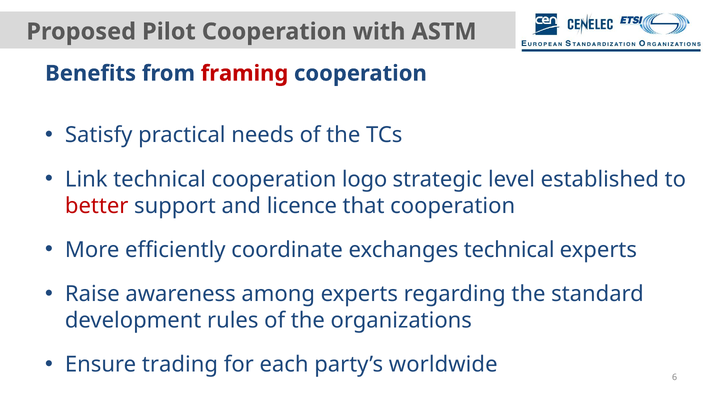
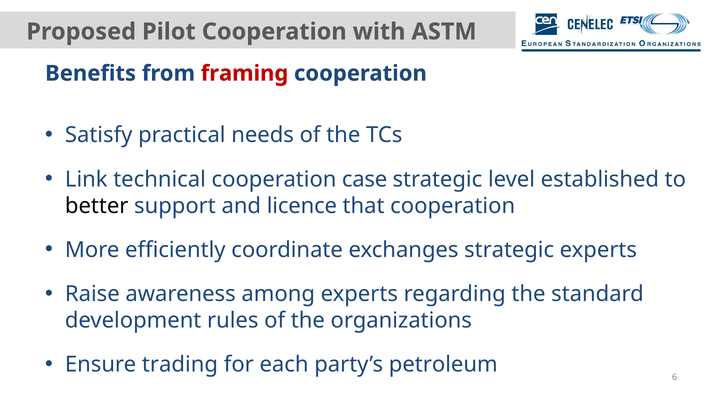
logo: logo -> case
better colour: red -> black
exchanges technical: technical -> strategic
worldwide: worldwide -> petroleum
